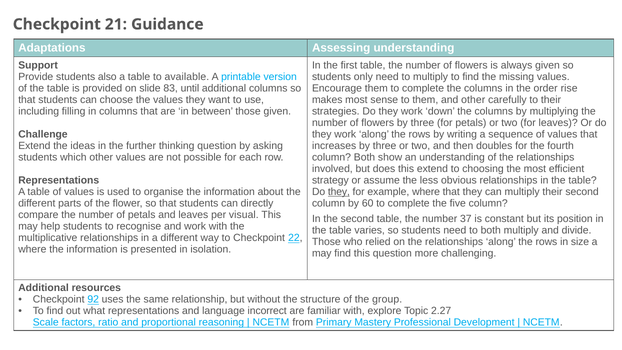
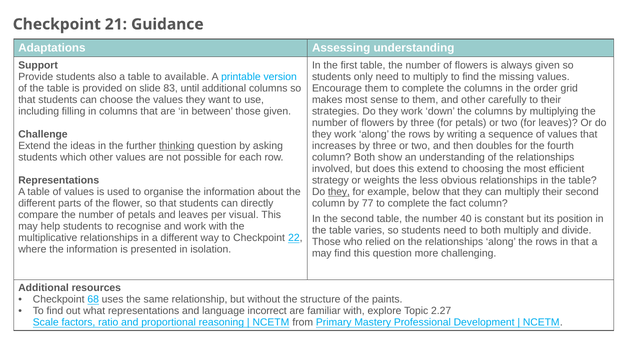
rise: rise -> grid
thinking underline: none -> present
assume: assume -> weights
example where: where -> below
60: 60 -> 77
five: five -> fact
37: 37 -> 40
in size: size -> that
92: 92 -> 68
group: group -> paints
